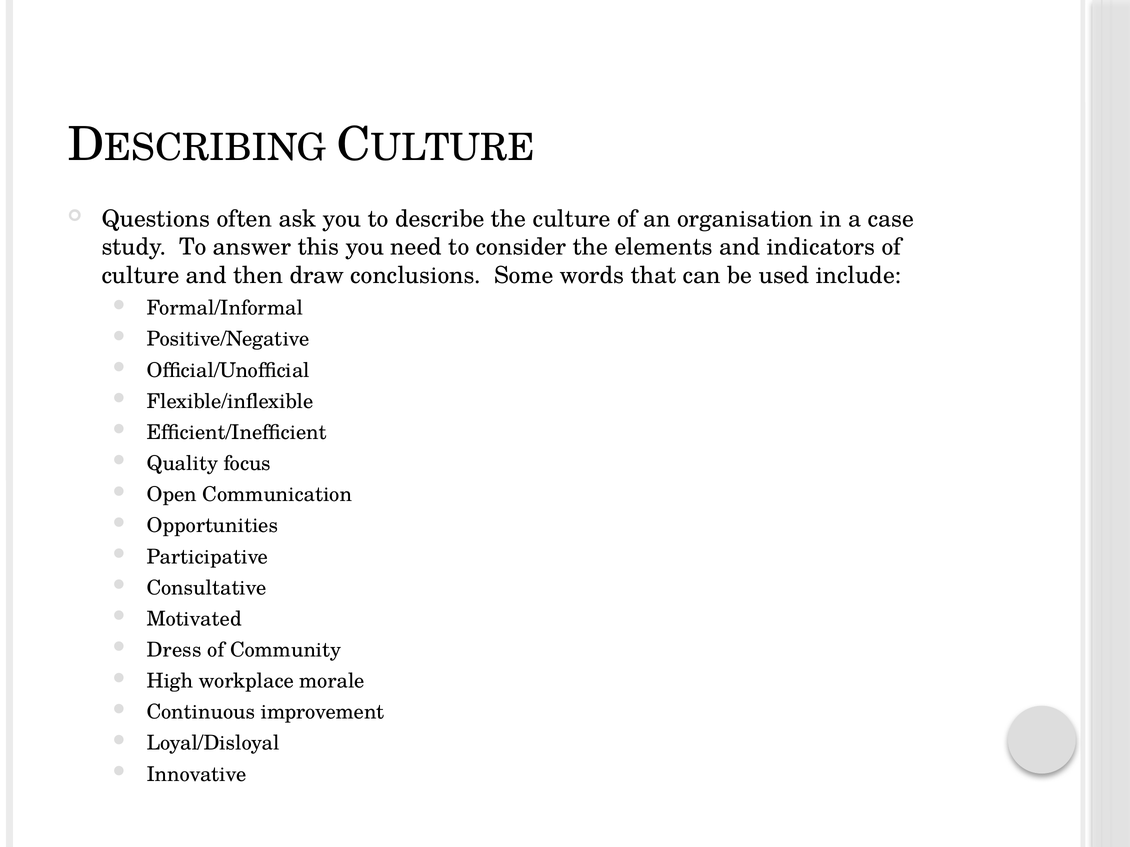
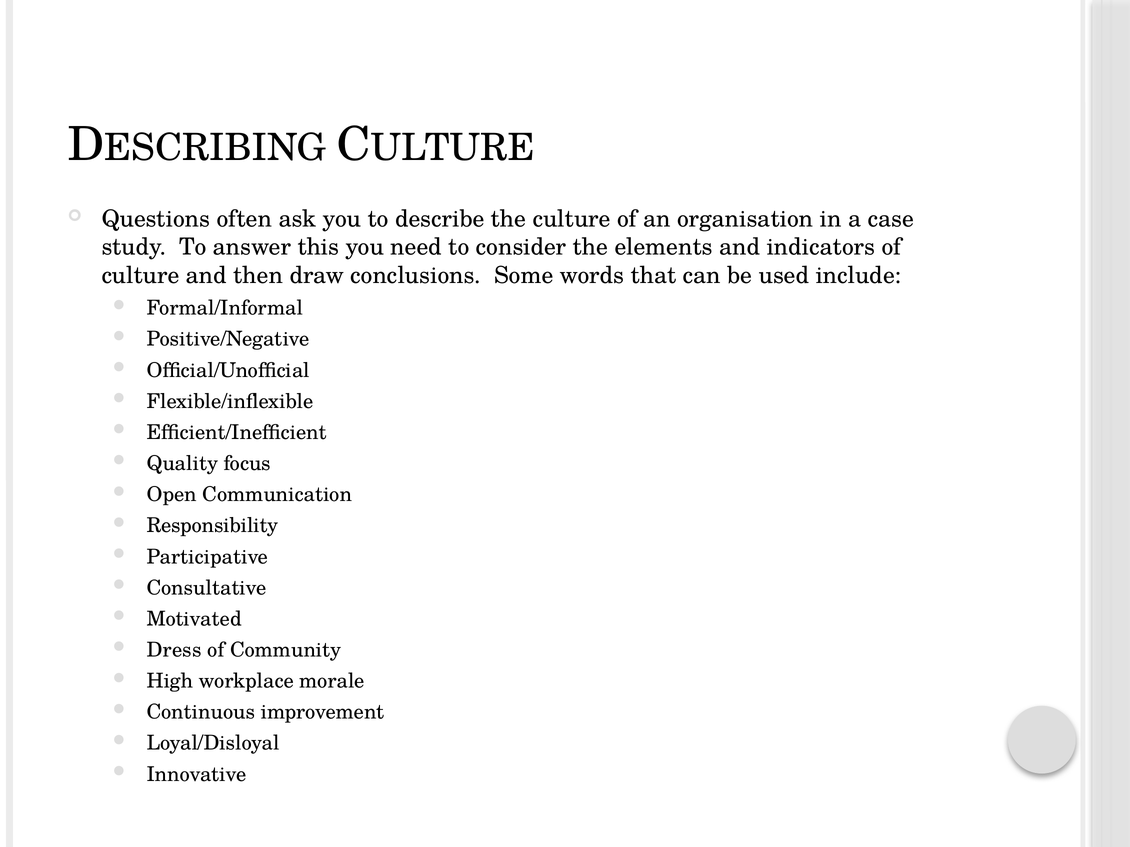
Opportunities: Opportunities -> Responsibility
